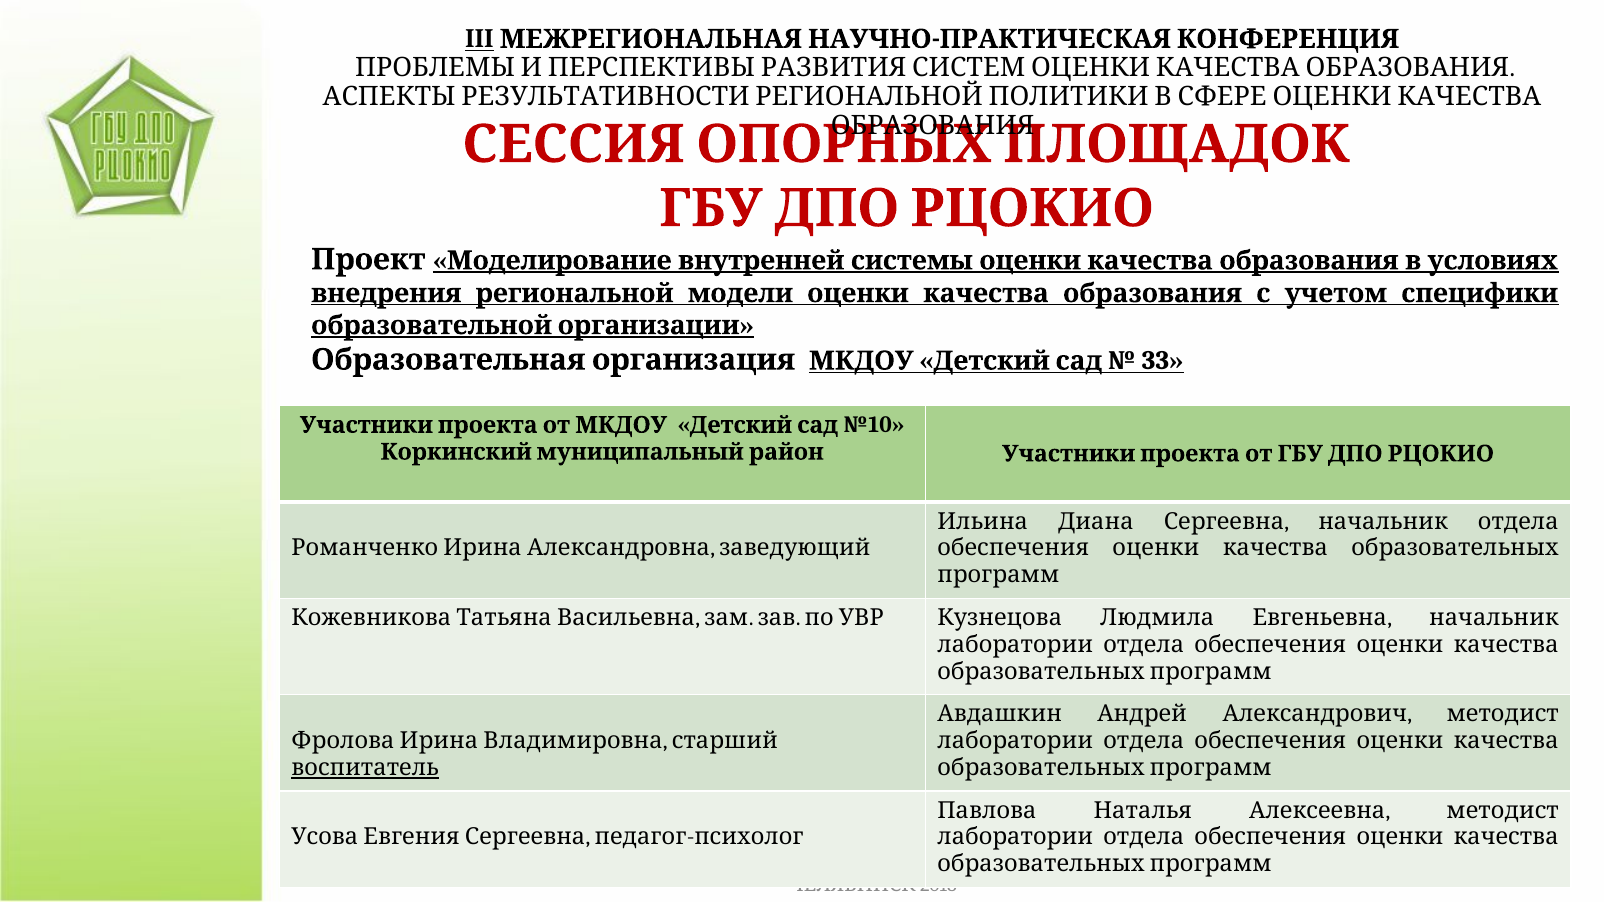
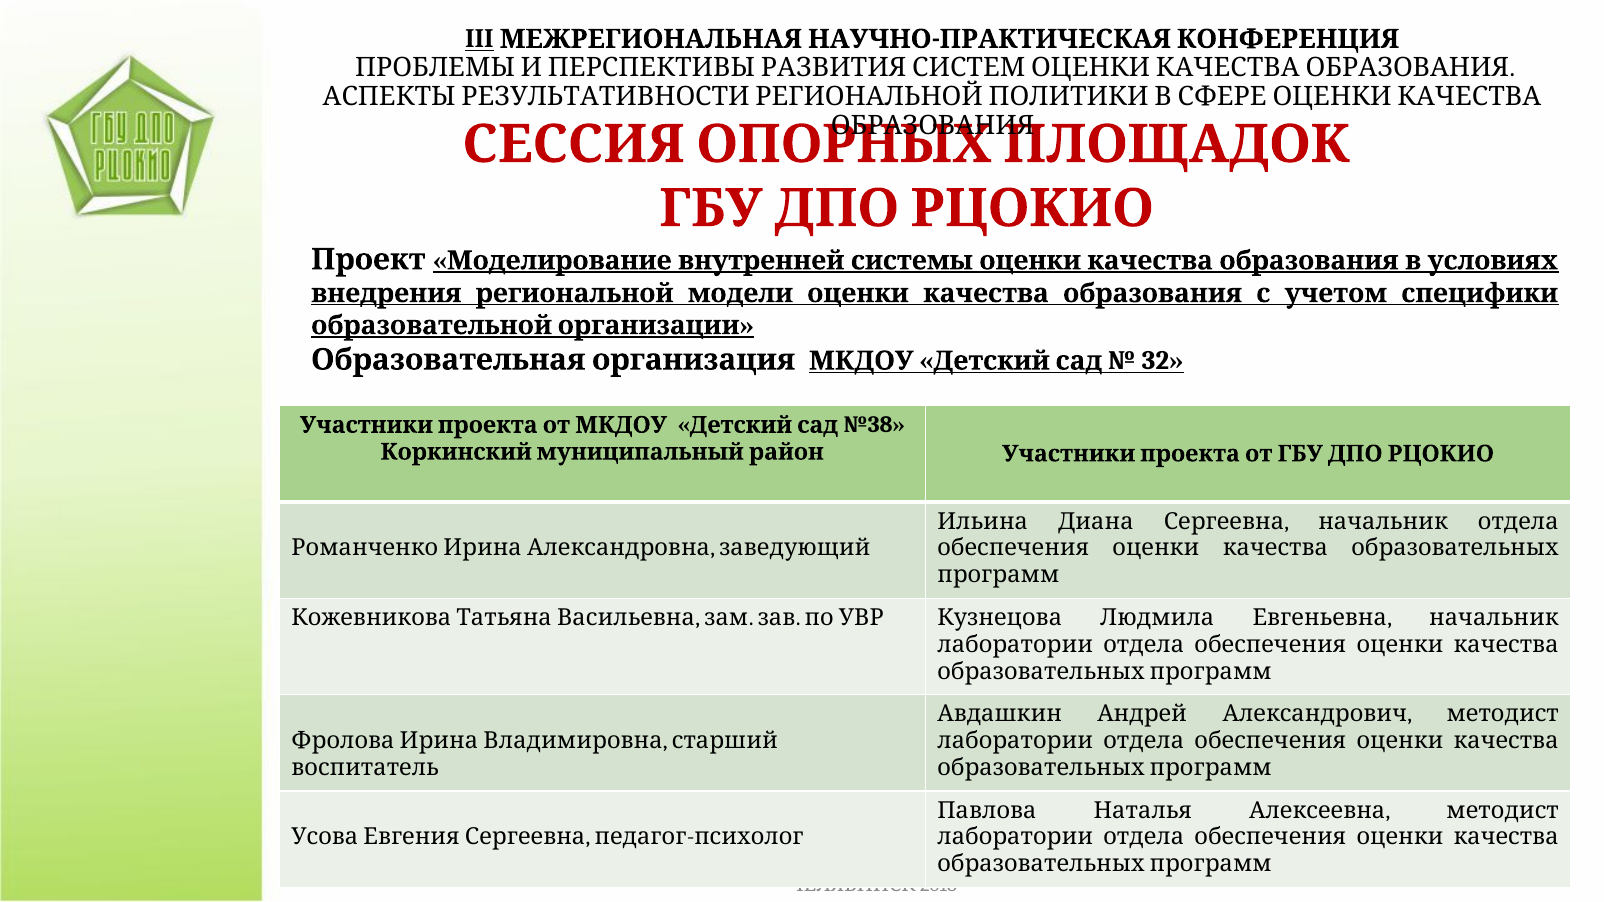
33: 33 -> 32
№10: №10 -> №38
воспитатель underline: present -> none
